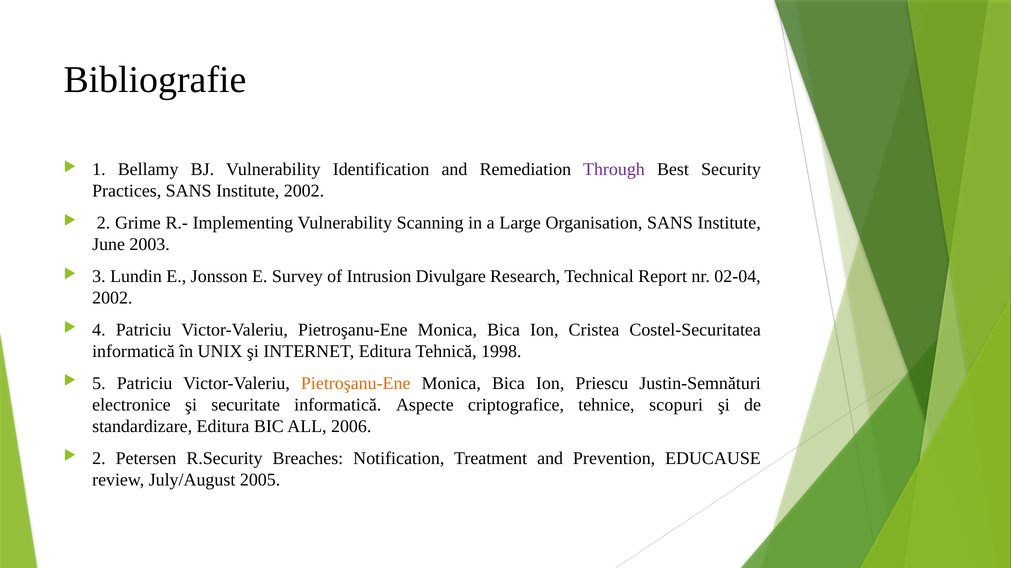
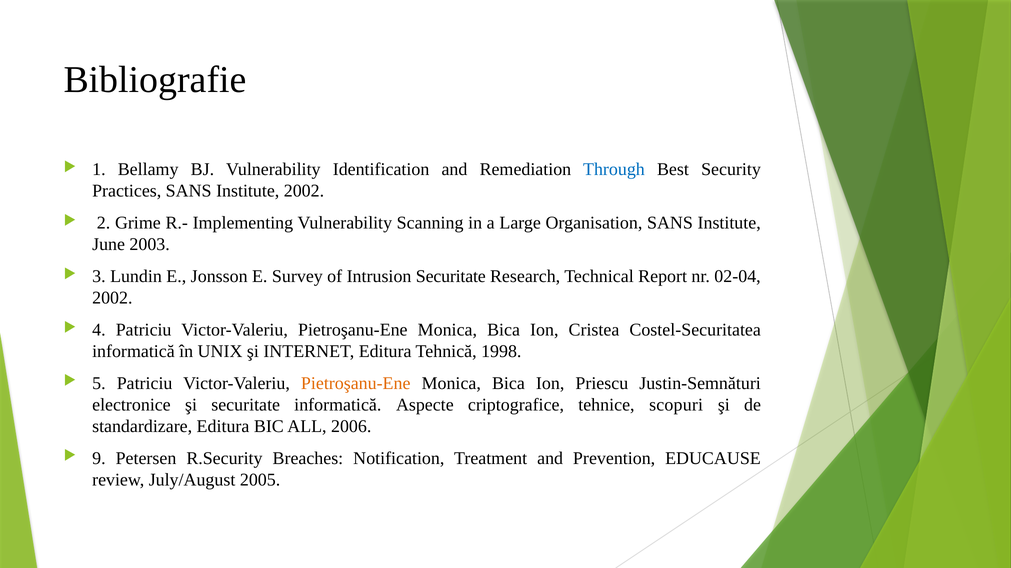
Through colour: purple -> blue
Intrusion Divulgare: Divulgare -> Securitate
2 at (99, 459): 2 -> 9
